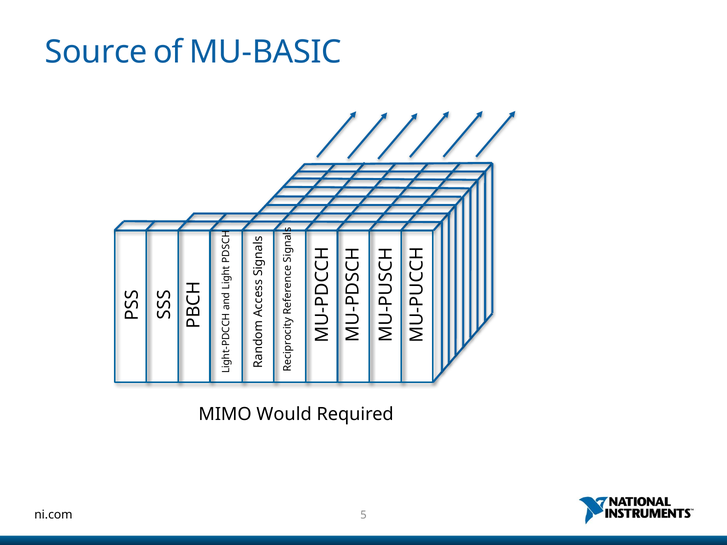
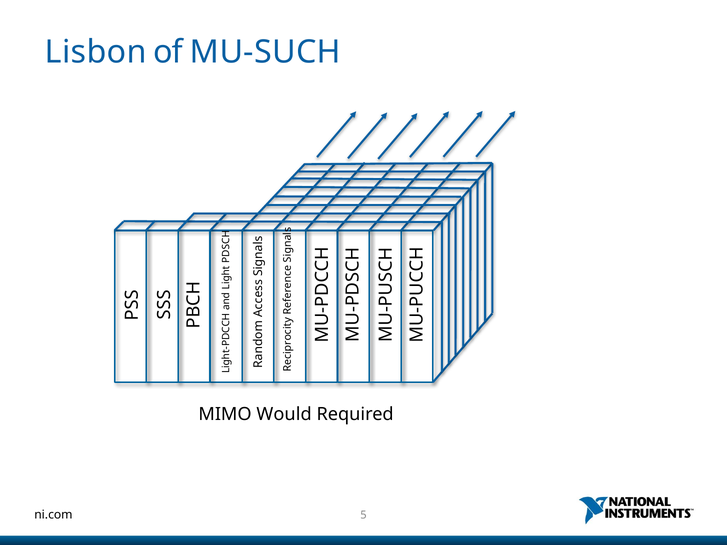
Source: Source -> Lisbon
MU-BASIC: MU-BASIC -> MU-SUCH
